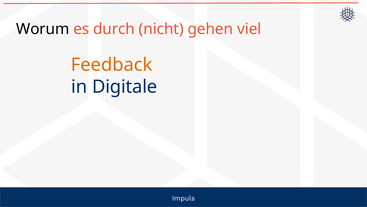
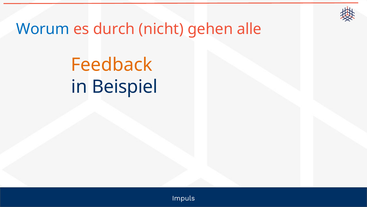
Worum colour: black -> blue
viel: viel -> alle
Digitale: Digitale -> Beispiel
